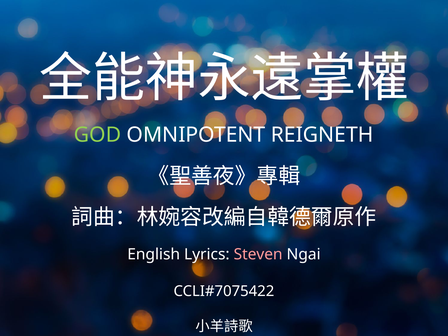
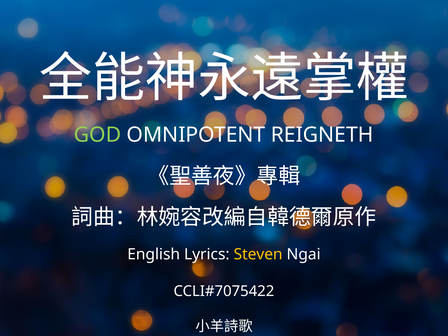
Steven colour: pink -> yellow
